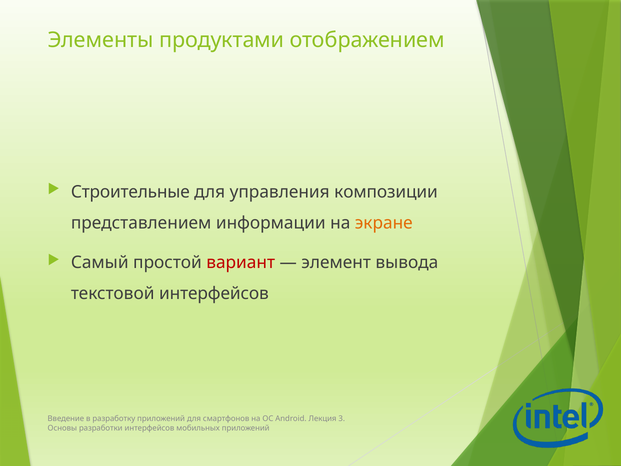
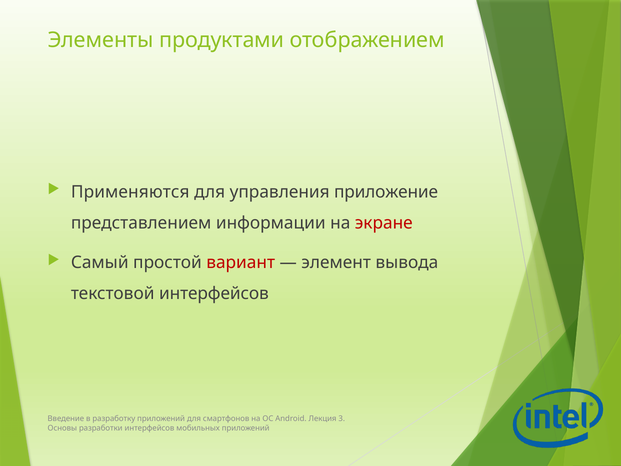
Строительные: Строительные -> Применяются
композиции: композиции -> приложение
экране colour: orange -> red
